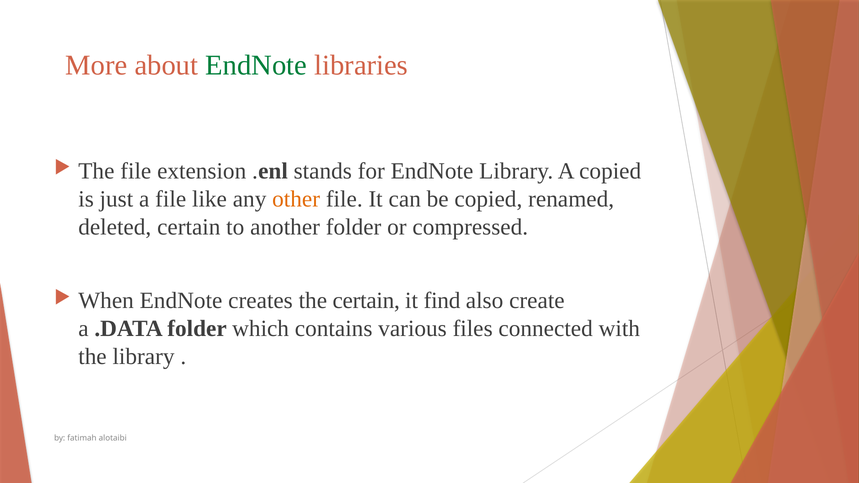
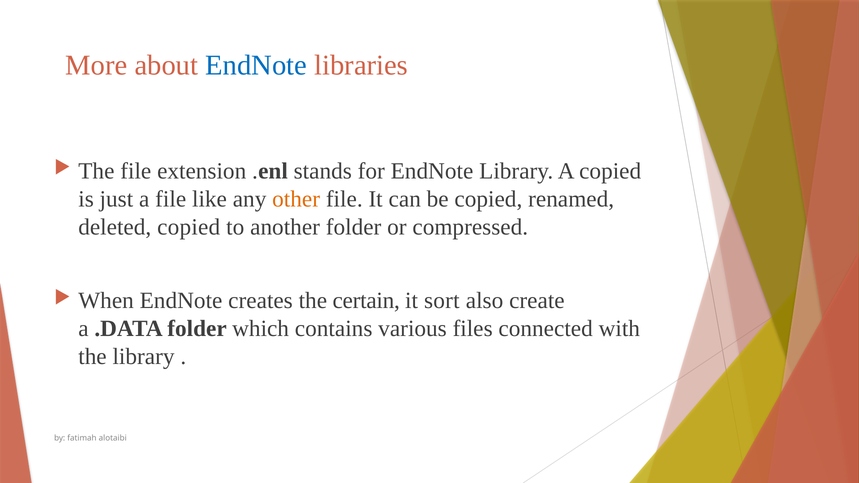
EndNote at (256, 65) colour: green -> blue
deleted certain: certain -> copied
find: find -> sort
